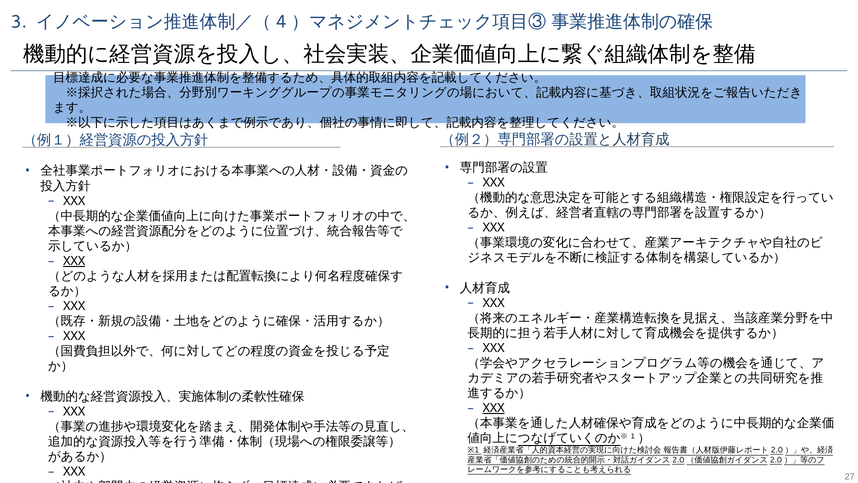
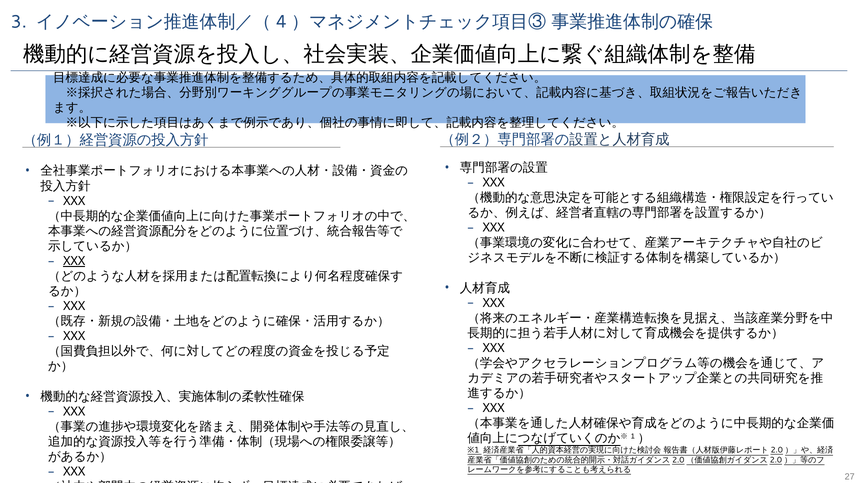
XXX at (494, 408) underline: present -> none
